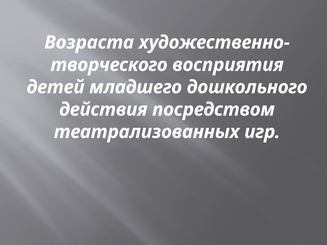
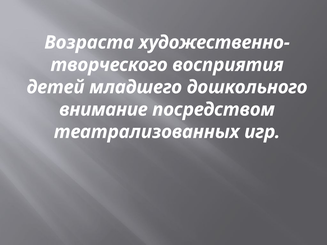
действия: действия -> внимание
